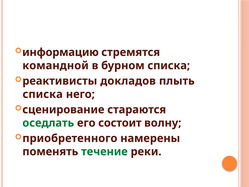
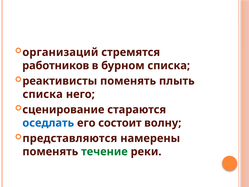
информацию: информацию -> организаций
командной: командной -> работников
реактивисты докладов: докладов -> поменять
оседлать colour: green -> blue
приобретенного: приобретенного -> представляются
